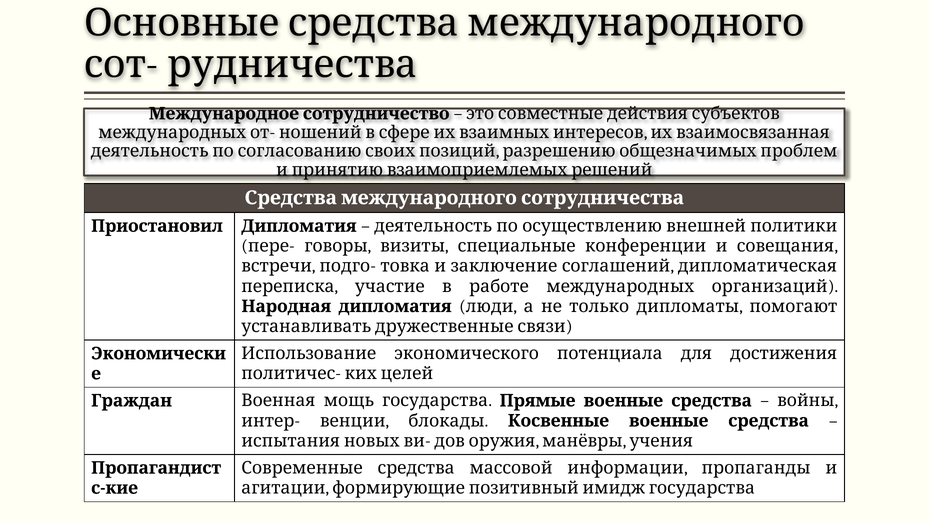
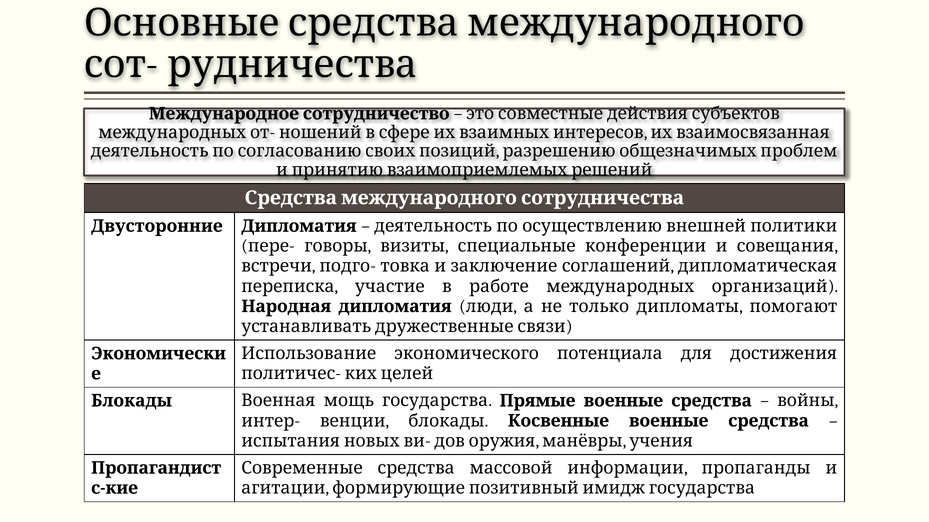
Приостановил: Приостановил -> Двусторонние
Граждан at (132, 401): Граждан -> Блокады
